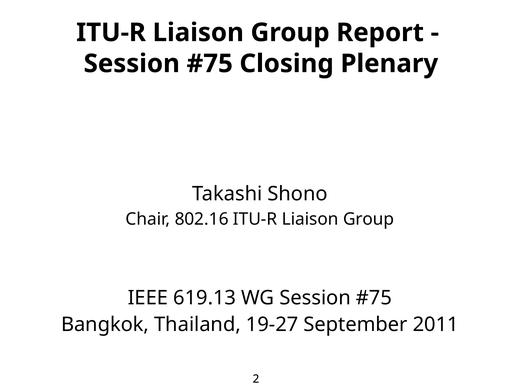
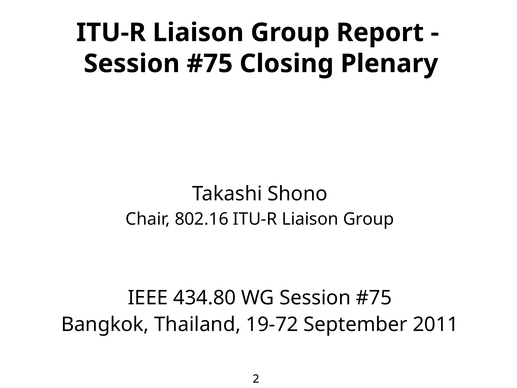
619.13: 619.13 -> 434.80
19-27: 19-27 -> 19-72
